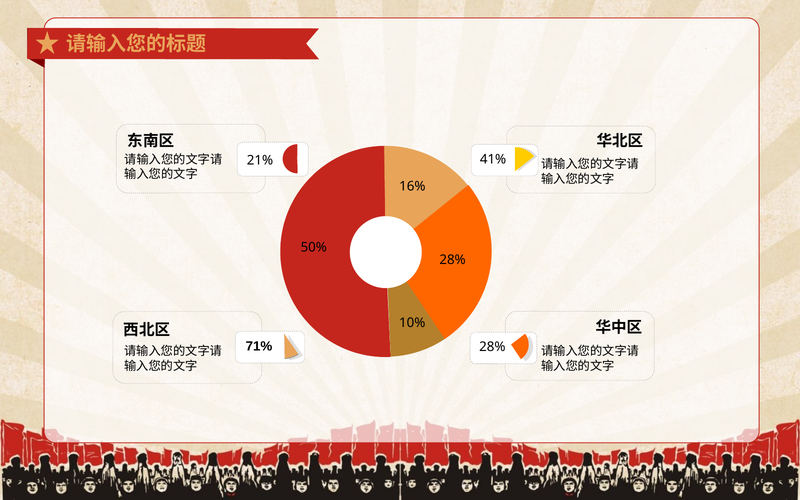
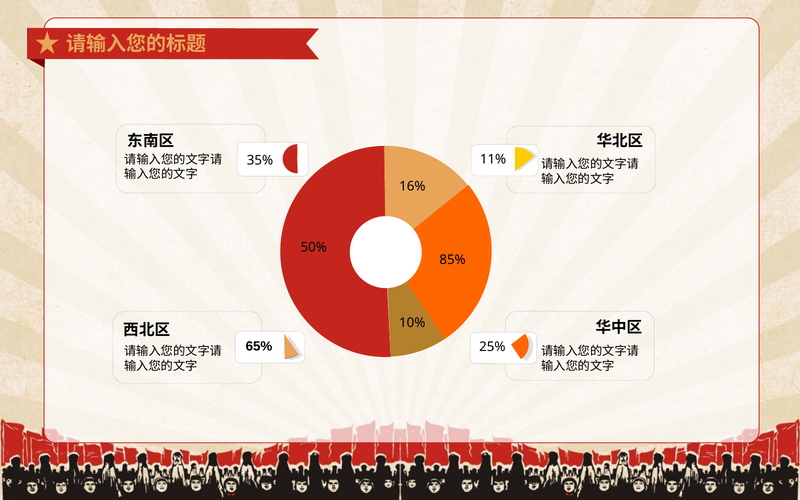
41%: 41% -> 11%
21%: 21% -> 35%
28% at (453, 260): 28% -> 85%
71%: 71% -> 65%
28% at (492, 347): 28% -> 25%
